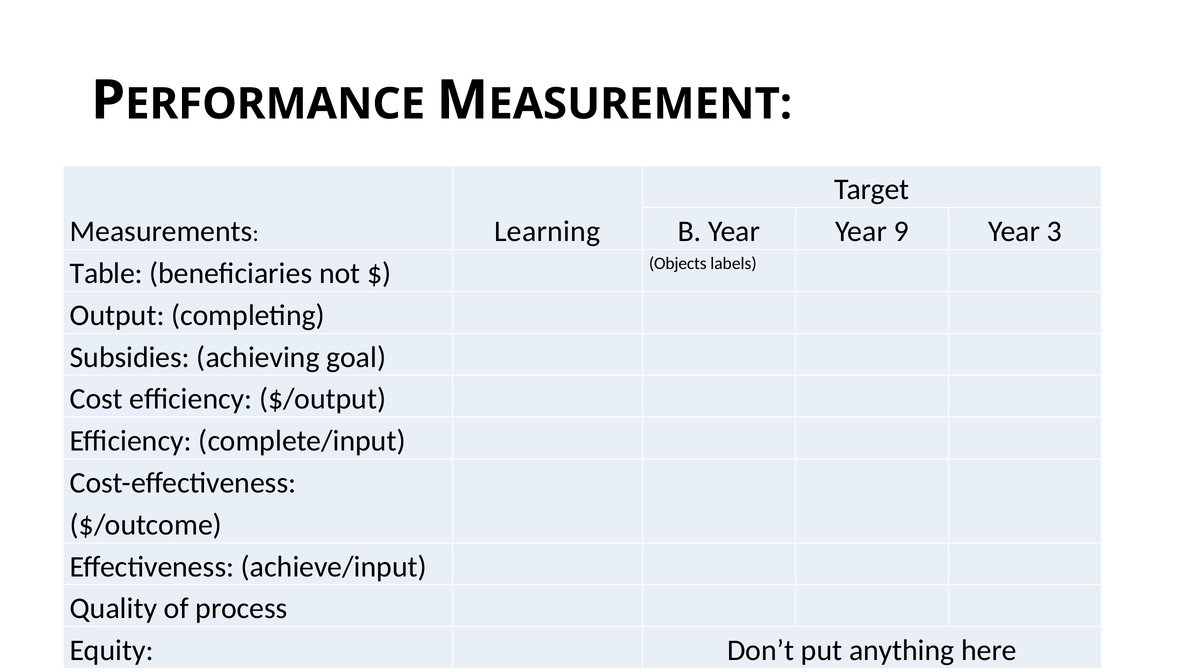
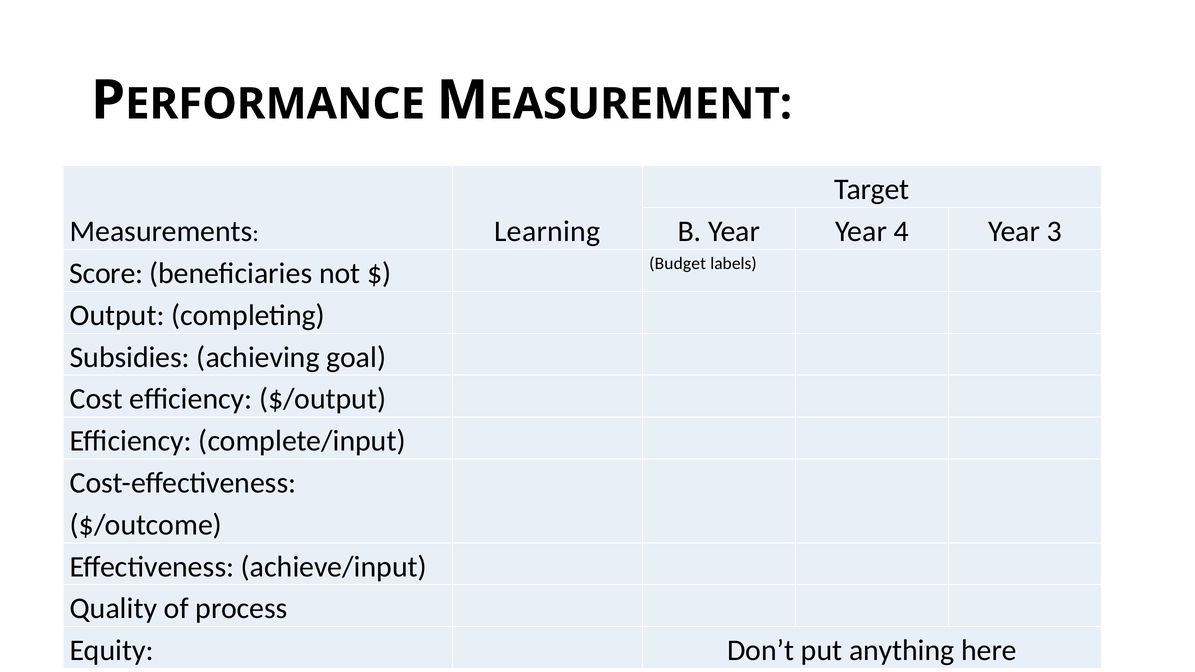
9: 9 -> 4
Table: Table -> Score
Objects: Objects -> Budget
